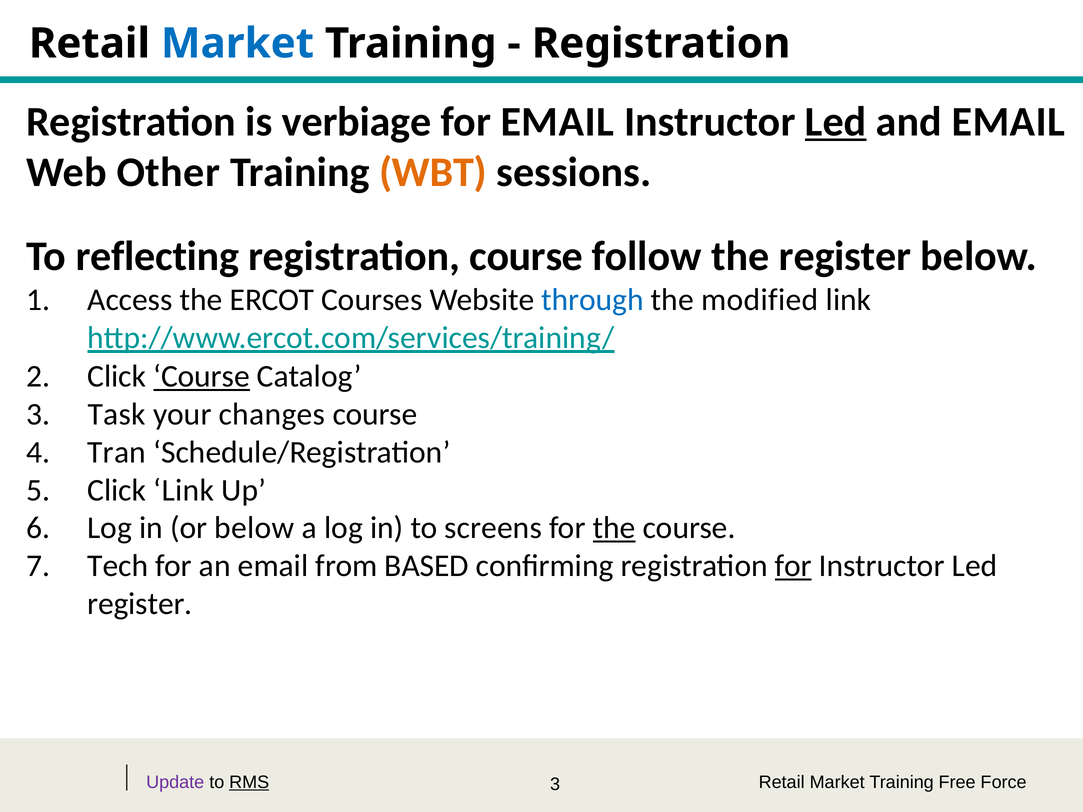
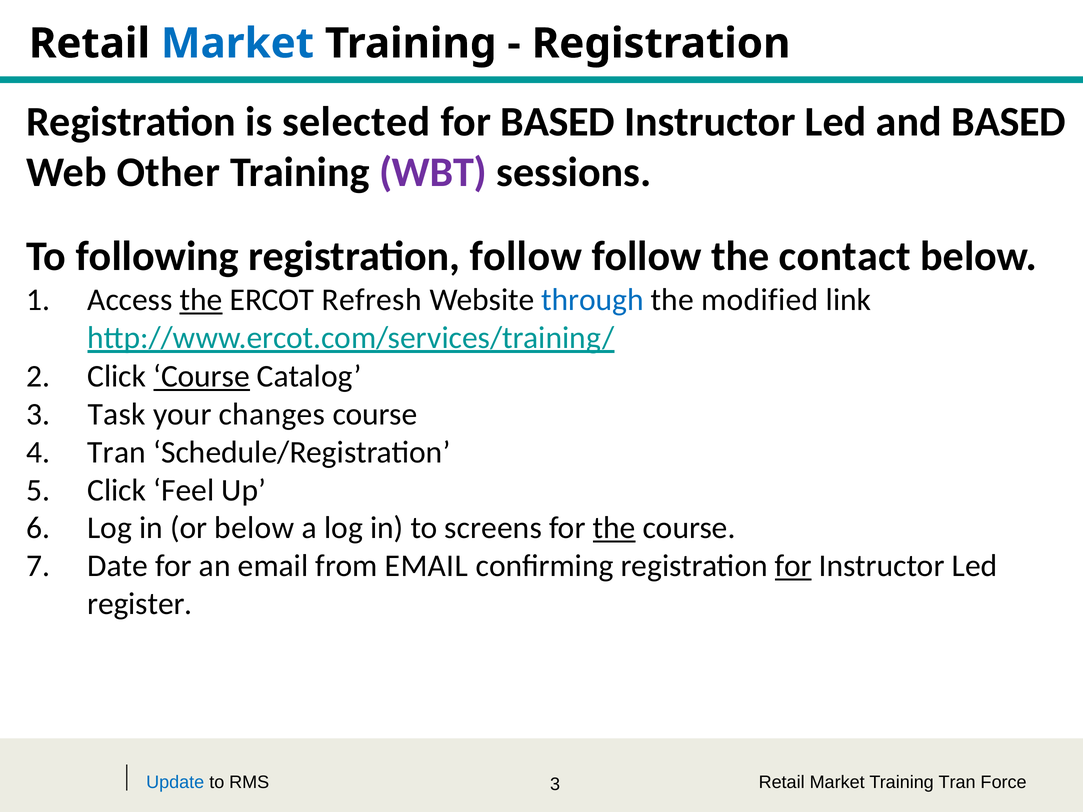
verbiage: verbiage -> selected
for EMAIL: EMAIL -> BASED
Led at (836, 122) underline: present -> none
and EMAIL: EMAIL -> BASED
WBT colour: orange -> purple
reflecting: reflecting -> following
registration course: course -> follow
the register: register -> contact
the at (201, 300) underline: none -> present
Courses: Courses -> Refresh
Click Link: Link -> Feel
Tech: Tech -> Date
from BASED: BASED -> EMAIL
Update colour: purple -> blue
RMS underline: present -> none
Training Free: Free -> Tran
